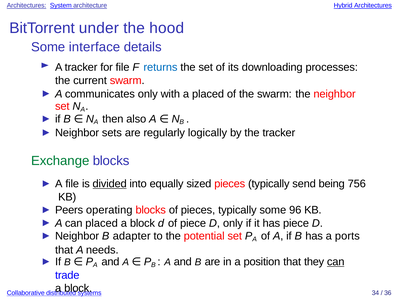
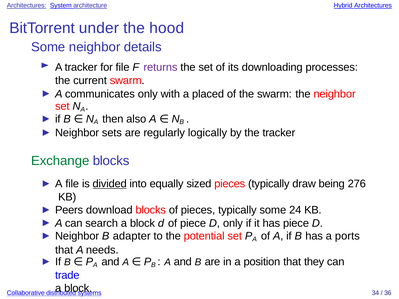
Some interface: interface -> neighbor
returns colour: blue -> purple
send: send -> draw
756: 756 -> 276
operating: operating -> download
96: 96 -> 24
can placed: placed -> search
can at (336, 262) underline: present -> none
